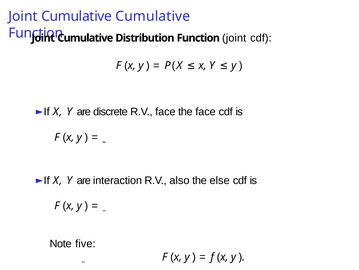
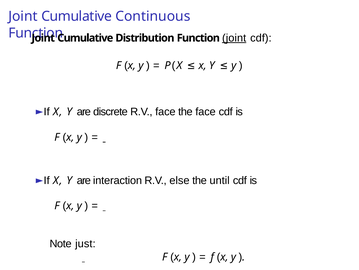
Cumulative Cumulative: Cumulative -> Continuous
joint at (234, 38) underline: none -> present
also: also -> else
else: else -> until
five: five -> just
